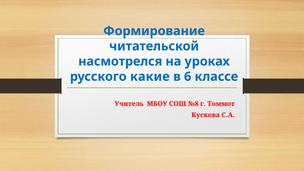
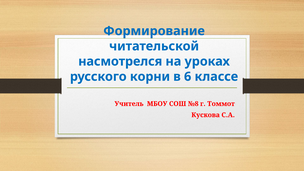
какие: какие -> корни
